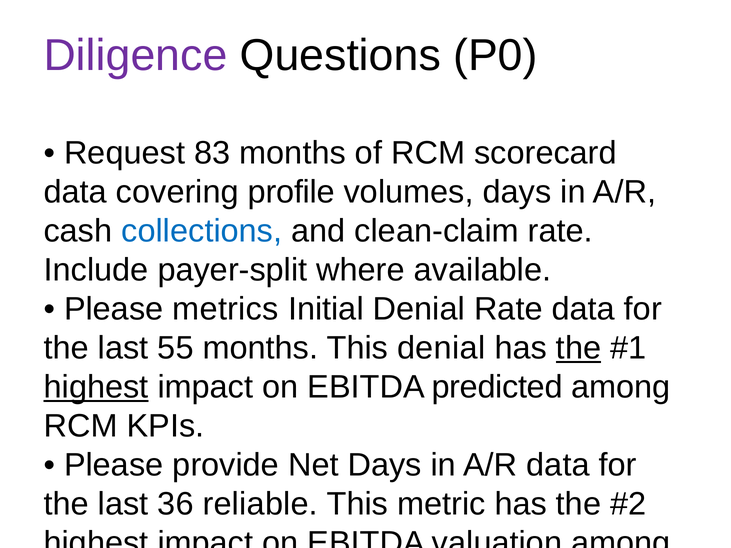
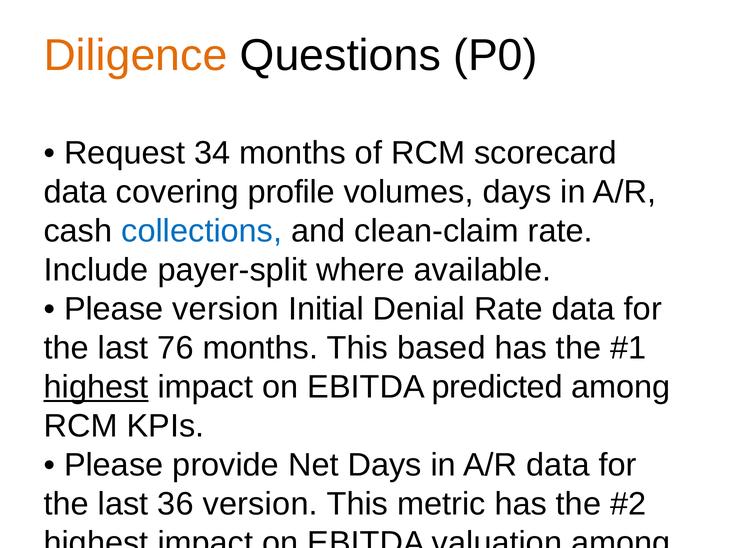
Diligence colour: purple -> orange
83: 83 -> 34
Please metrics: metrics -> version
55: 55 -> 76
This denial: denial -> based
the at (579, 348) underline: present -> none
36 reliable: reliable -> version
